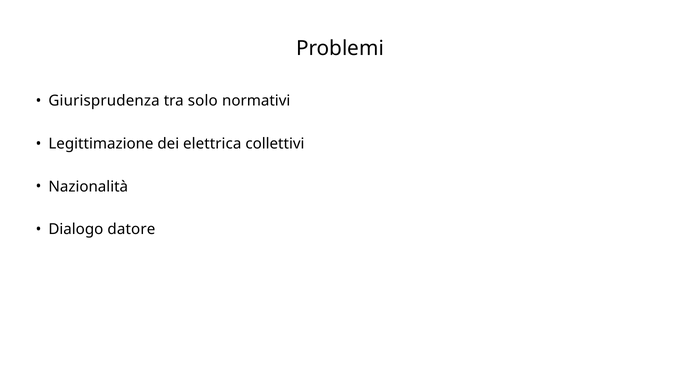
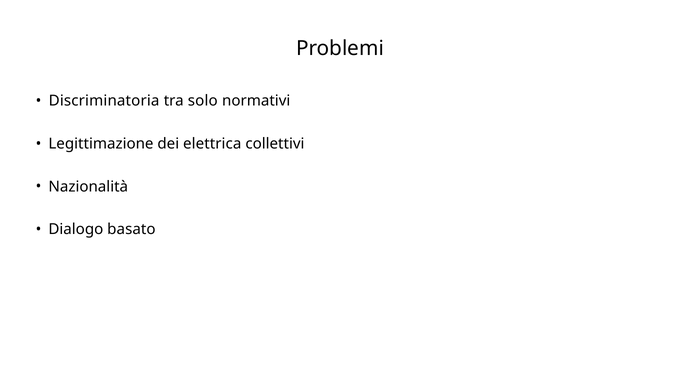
Giurisprudenza: Giurisprudenza -> Discriminatoria
datore: datore -> basato
